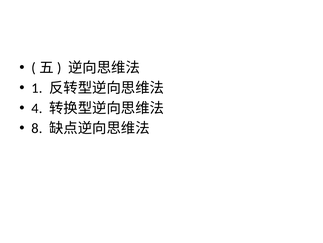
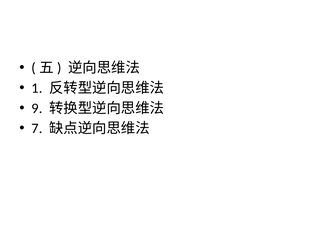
4: 4 -> 9
8: 8 -> 7
